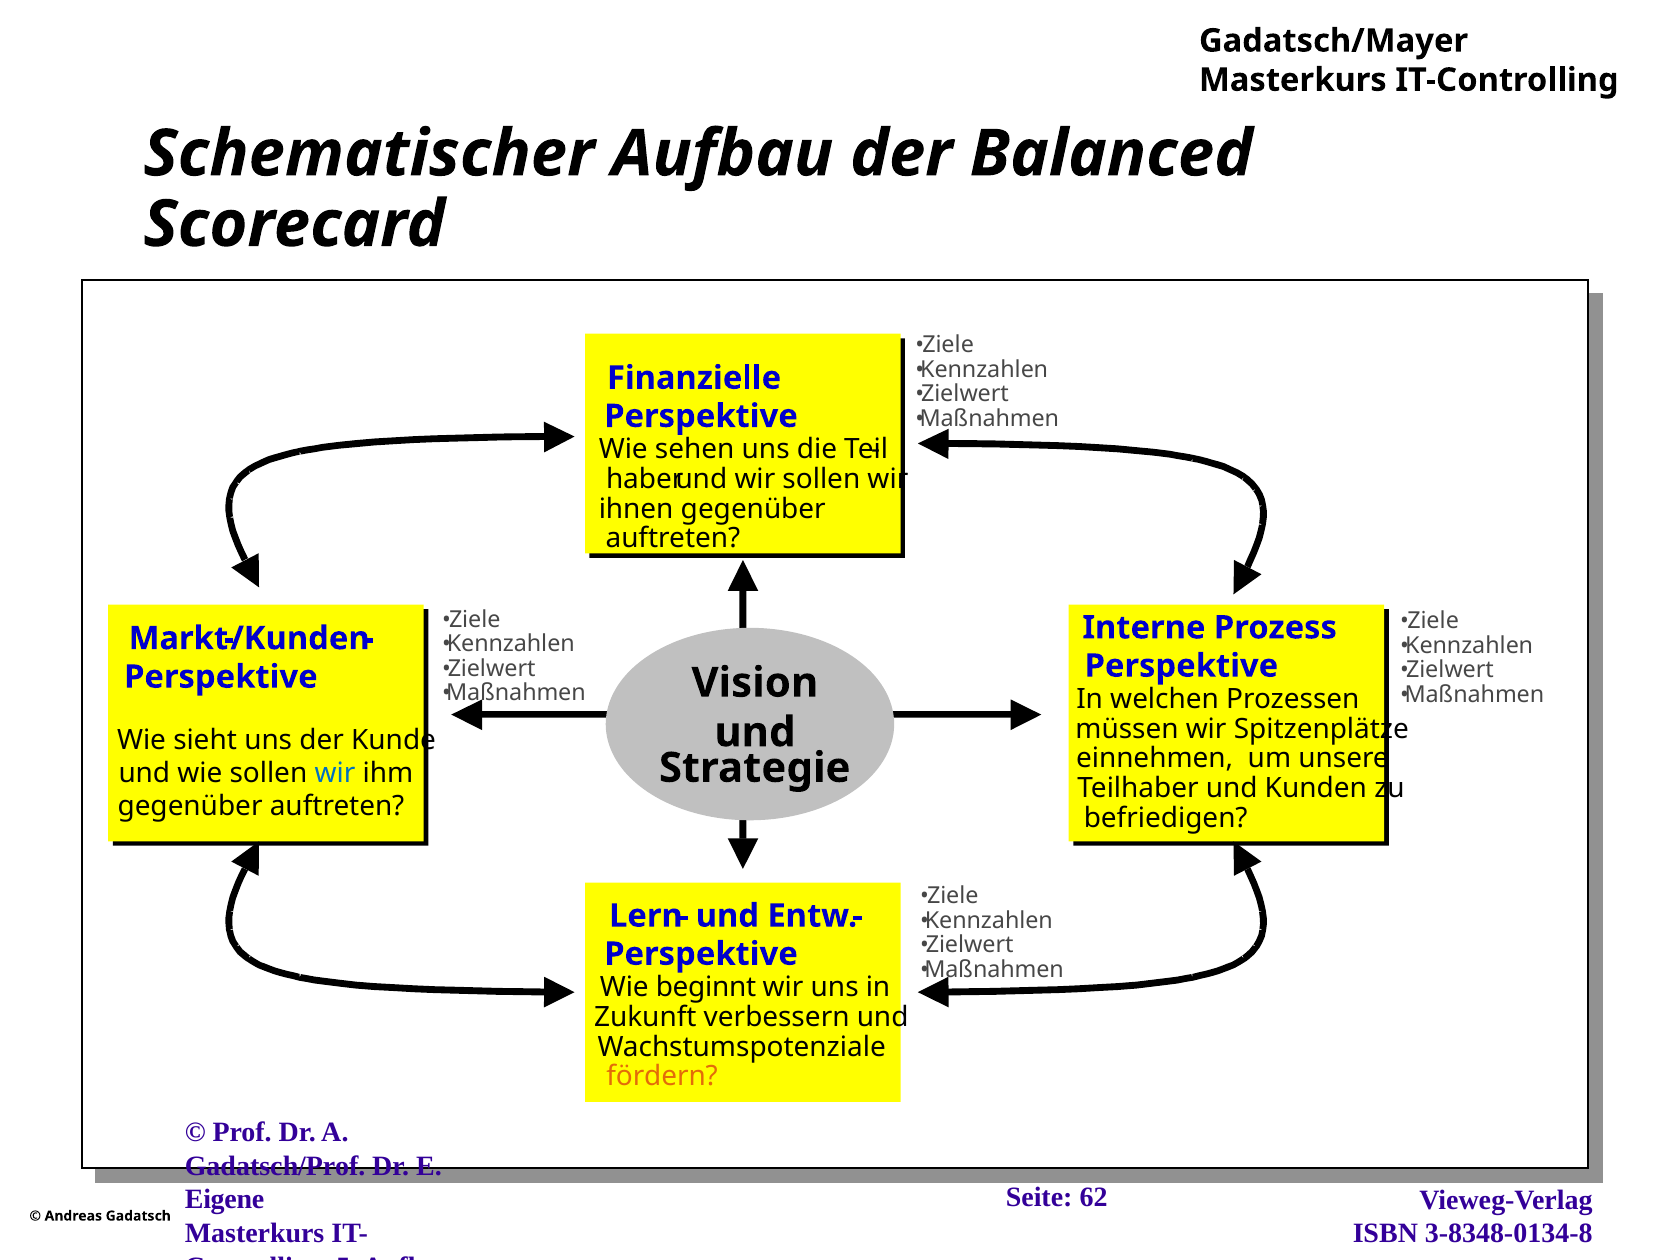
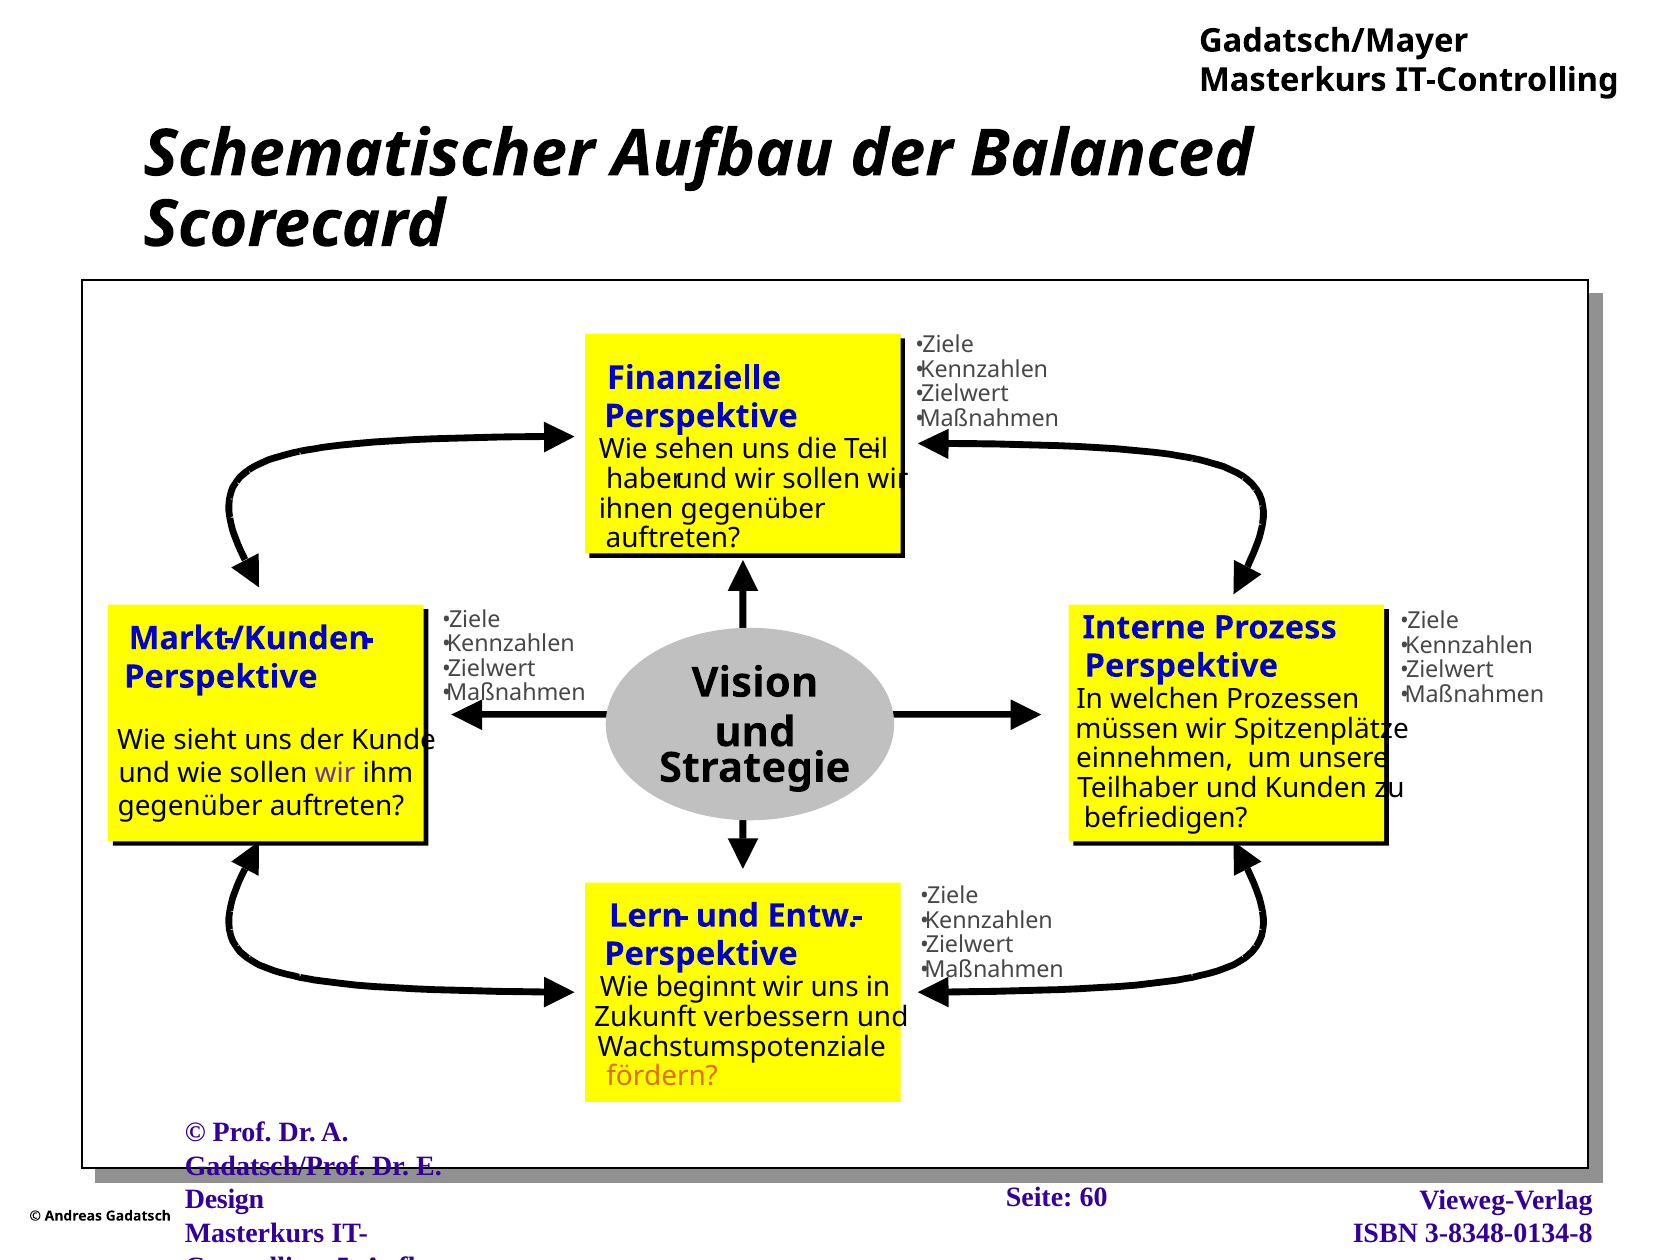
wir at (335, 773) colour: blue -> purple
62: 62 -> 60
Eigene: Eigene -> Design
